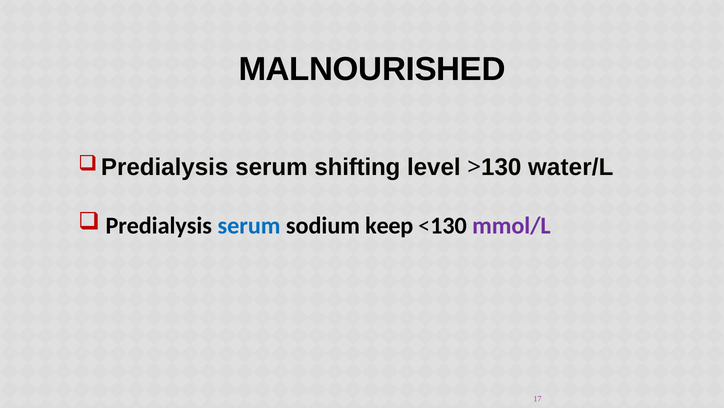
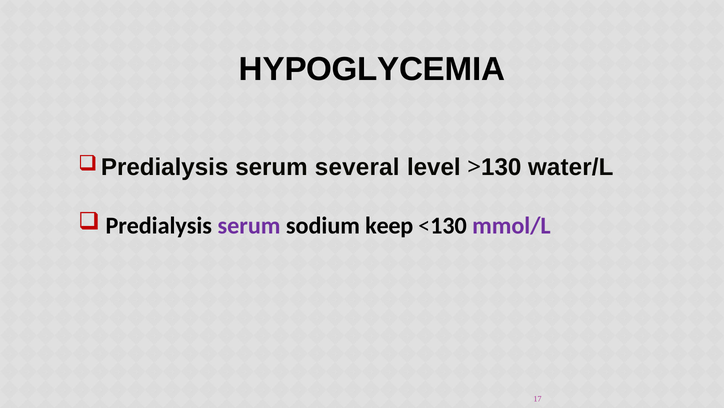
MALNOURISHED: MALNOURISHED -> HYPOGLYCEMIA
shifting: shifting -> several
serum at (249, 225) colour: blue -> purple
